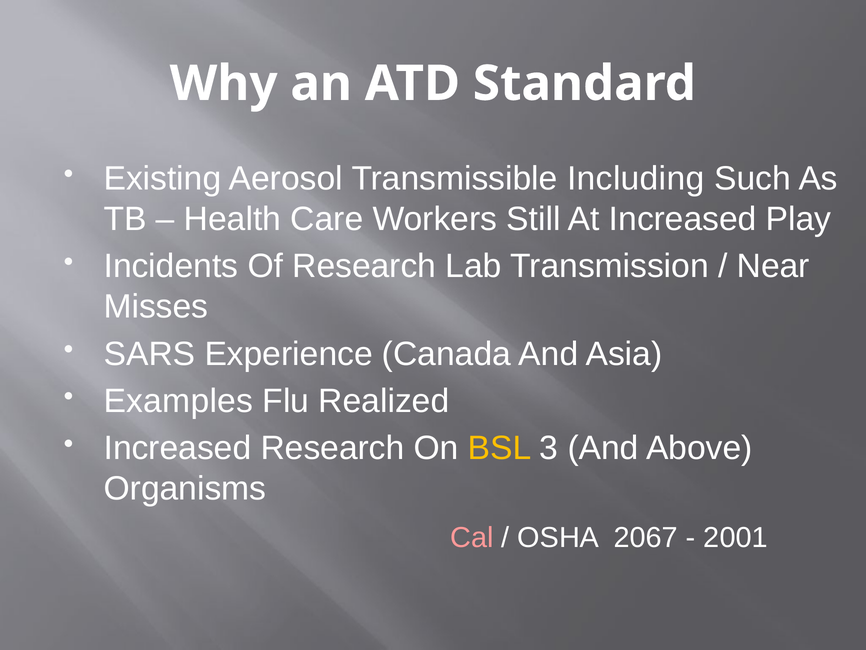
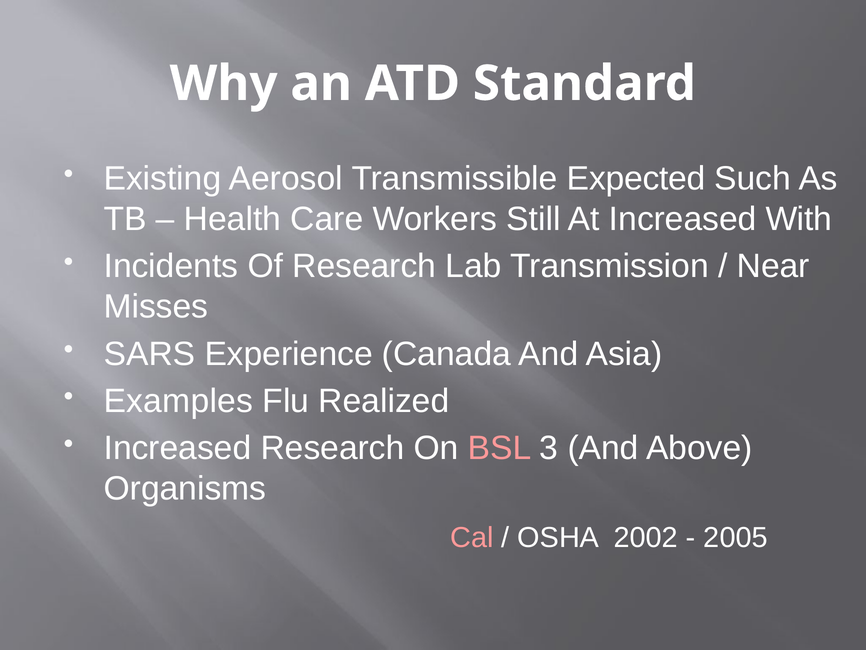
Including: Including -> Expected
Play: Play -> With
BSL colour: yellow -> pink
2067: 2067 -> 2002
2001: 2001 -> 2005
